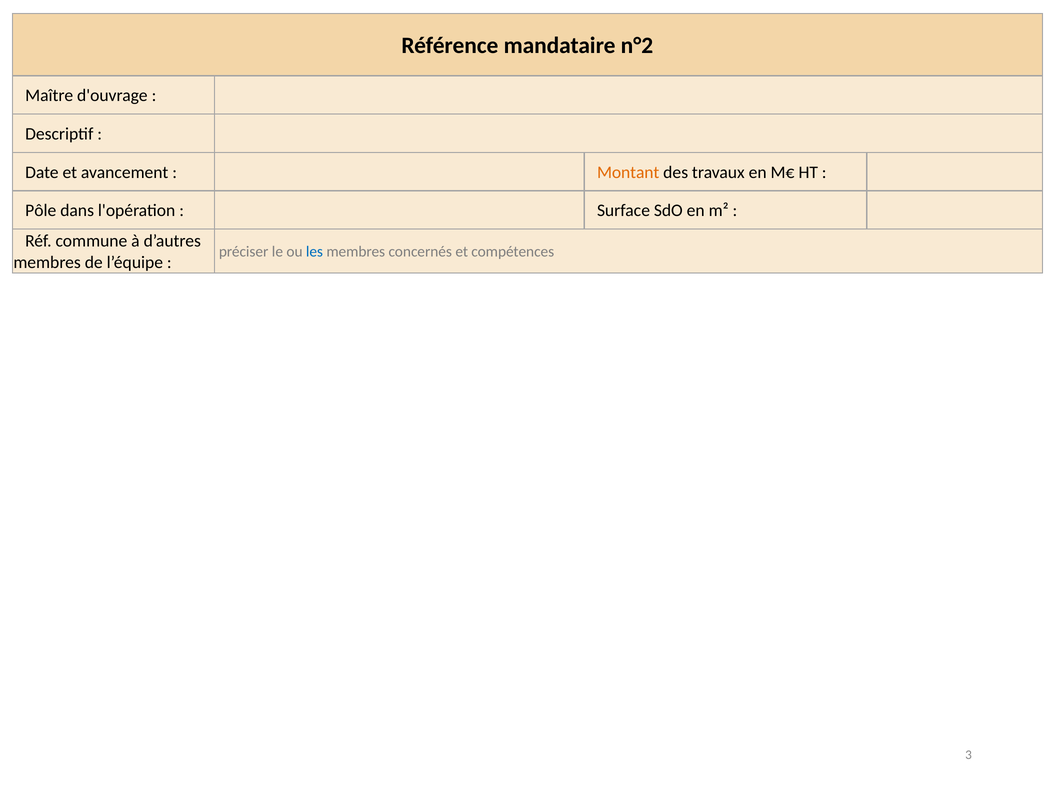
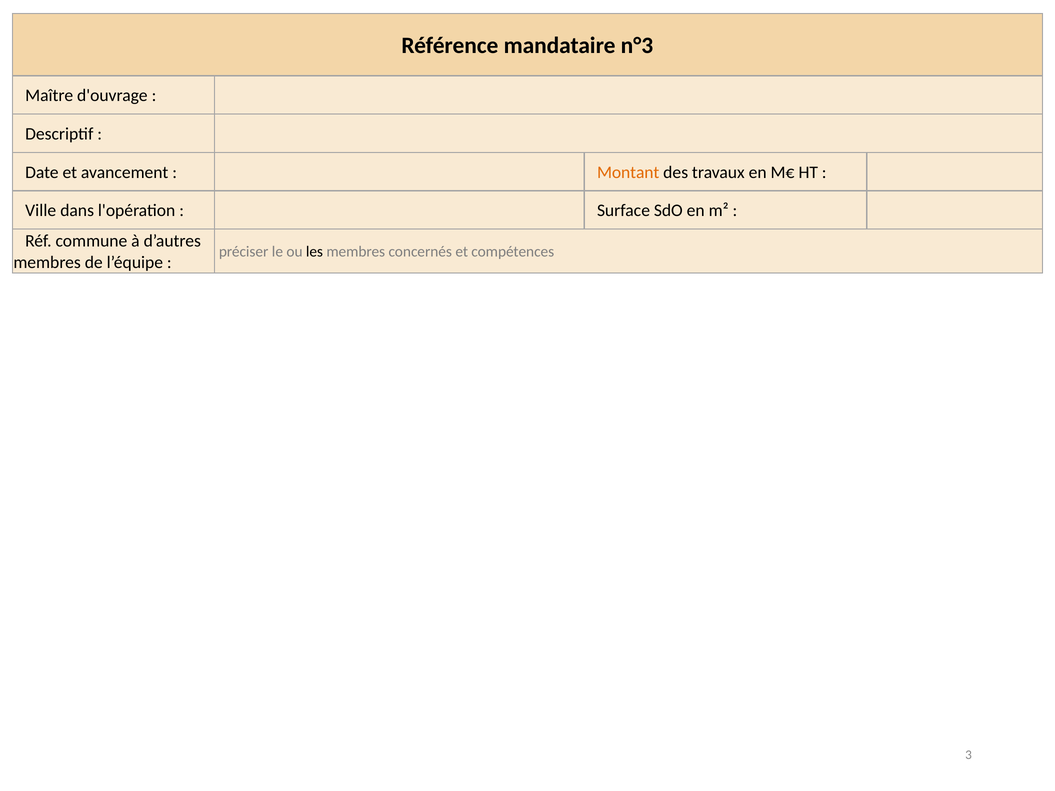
n°2: n°2 -> n°3
Pôle: Pôle -> Ville
les colour: blue -> black
